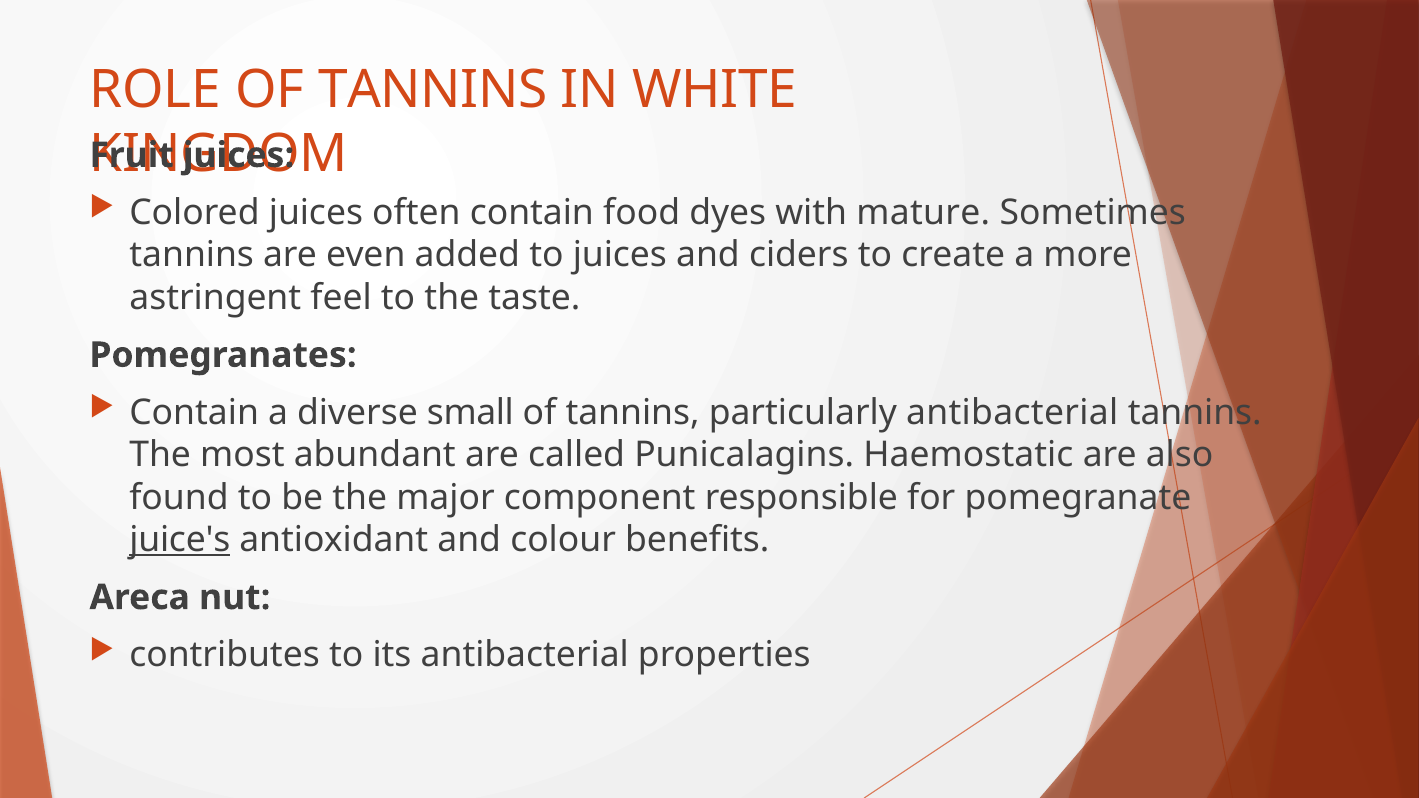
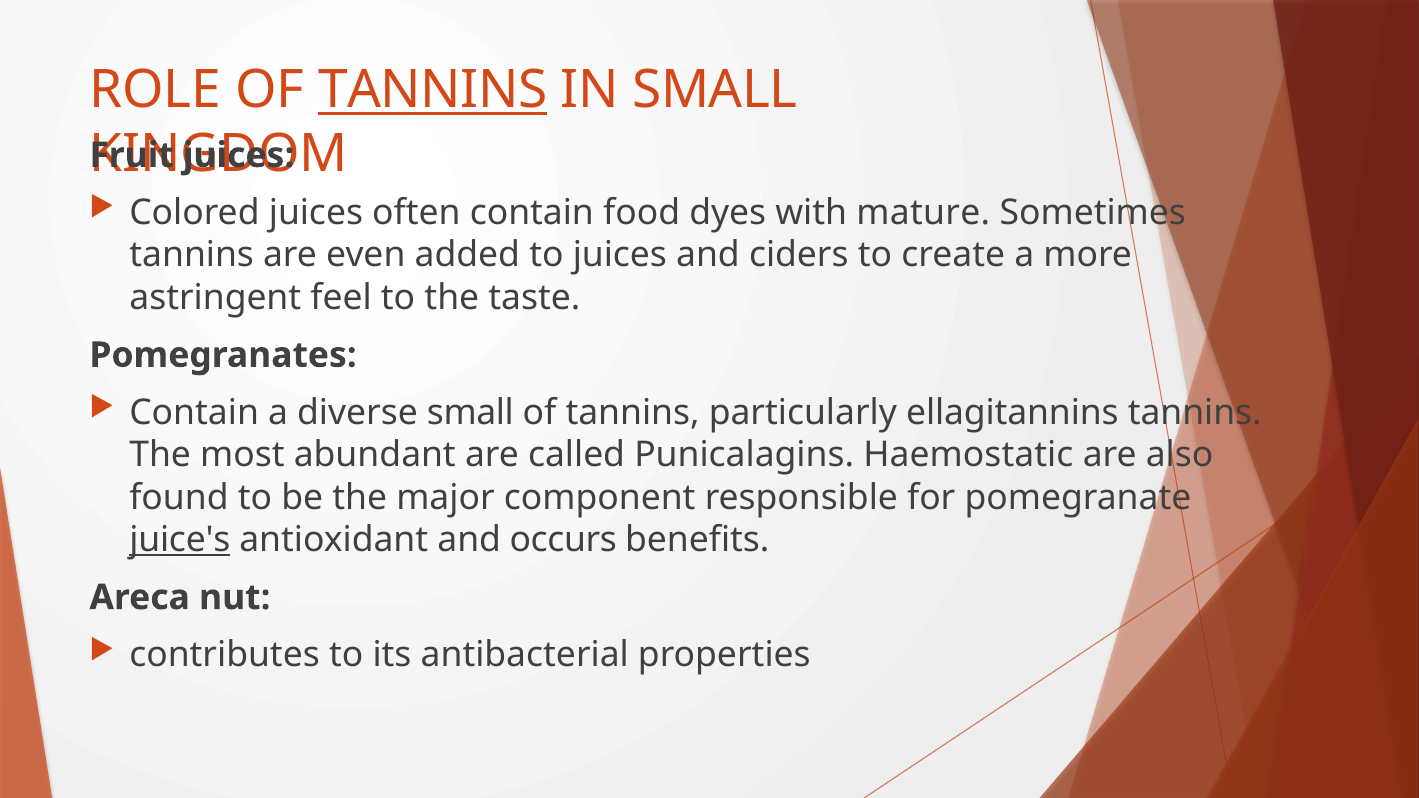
TANNINS at (433, 90) underline: none -> present
IN WHITE: WHITE -> SMALL
particularly antibacterial: antibacterial -> ellagitannins
colour: colour -> occurs
